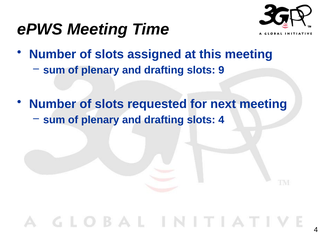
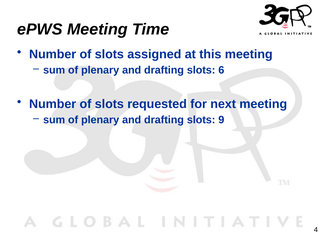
9: 9 -> 6
slots 4: 4 -> 9
